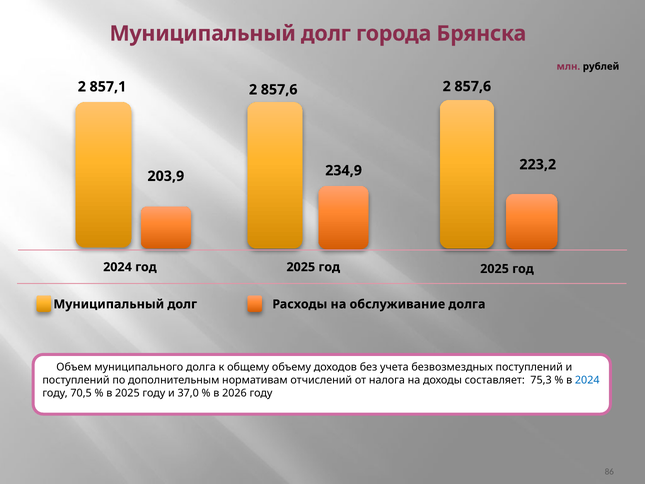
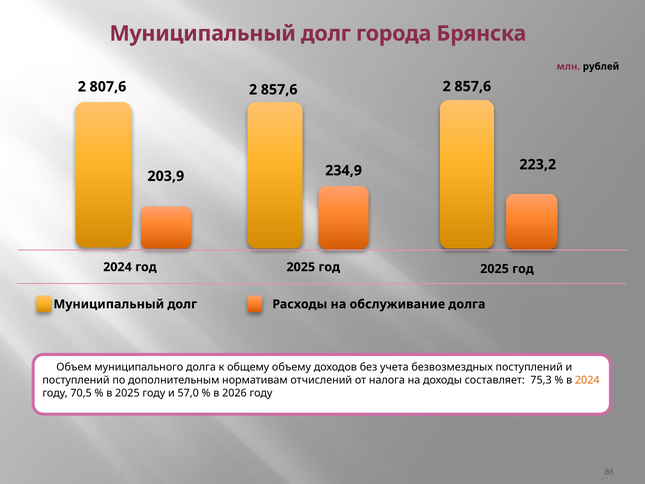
857,1: 857,1 -> 807,6
2024 at (587, 380) colour: blue -> orange
37,0: 37,0 -> 57,0
